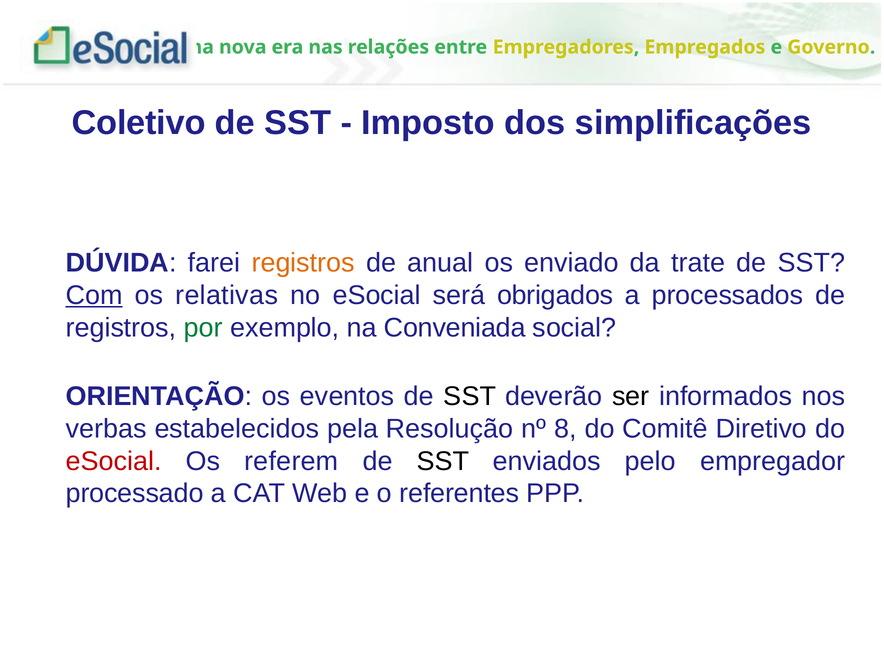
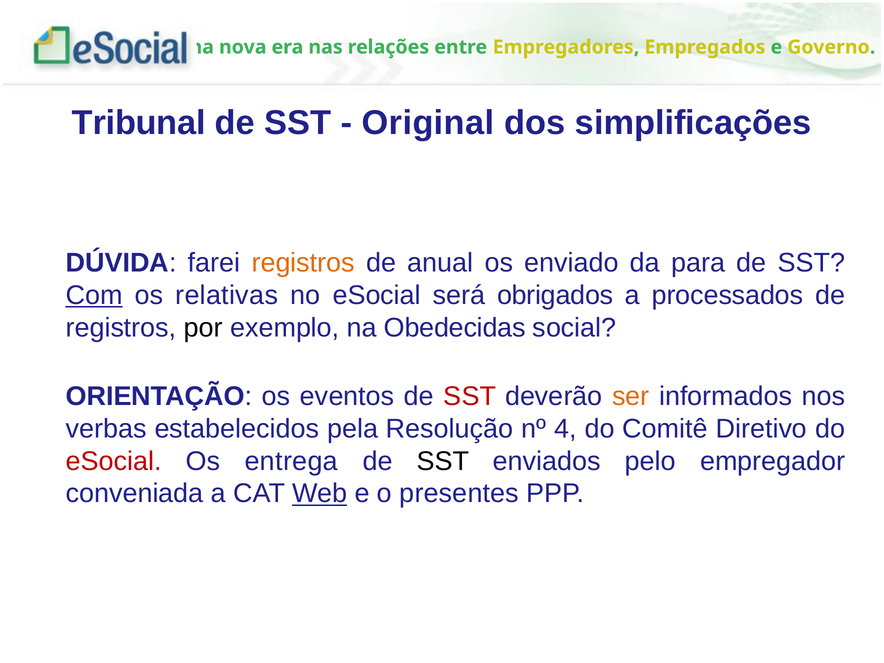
Coletivo: Coletivo -> Tribunal
Imposto: Imposto -> Original
trate: trate -> para
por colour: green -> black
Conveniada: Conveniada -> Obedecidas
SST at (470, 396) colour: black -> red
ser colour: black -> orange
8: 8 -> 4
referem: referem -> entrega
processado: processado -> conveniada
Web underline: none -> present
referentes: referentes -> presentes
